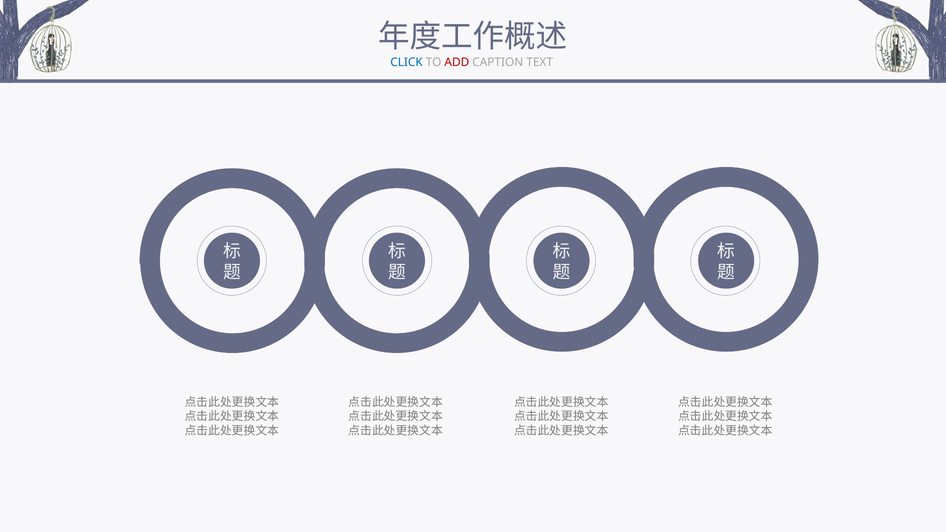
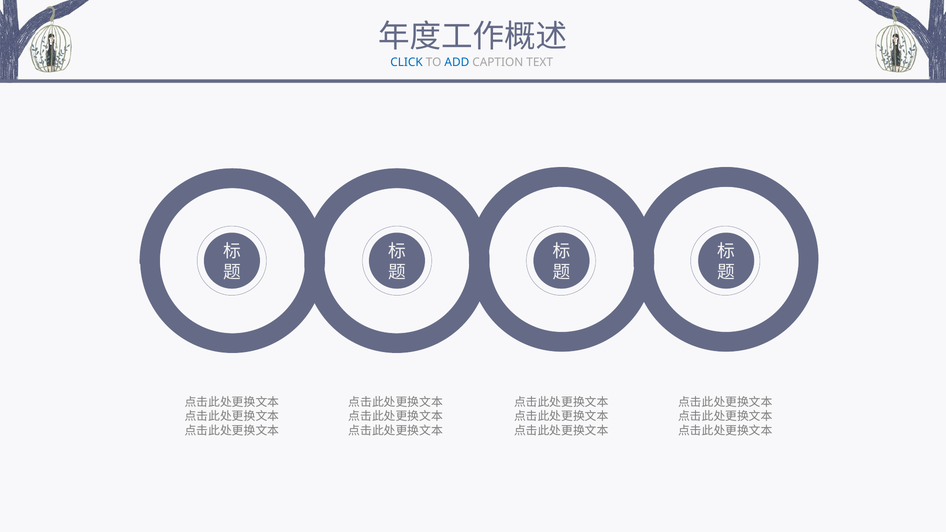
ADD colour: red -> blue
